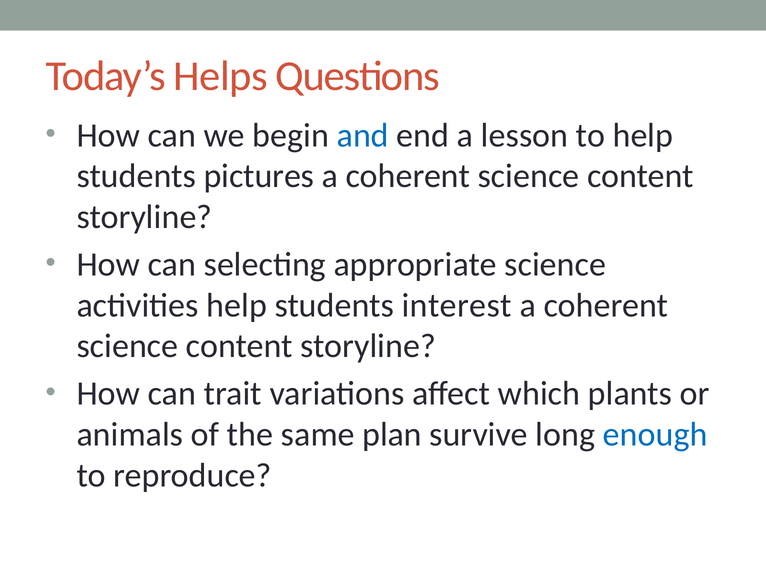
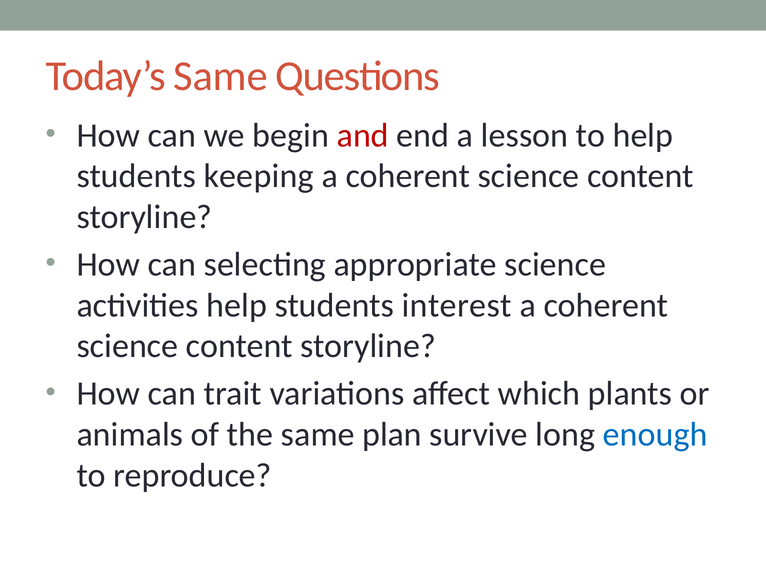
Today’s Helps: Helps -> Same
and colour: blue -> red
pictures: pictures -> keeping
